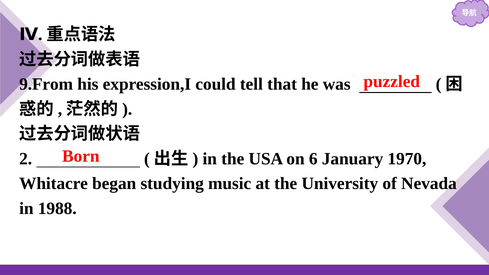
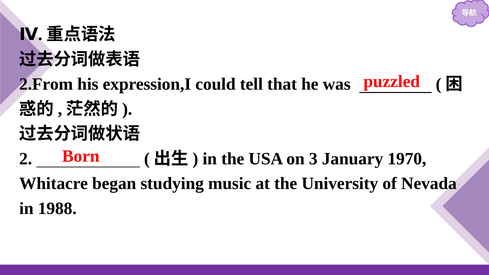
9.From: 9.From -> 2.From
6: 6 -> 3
